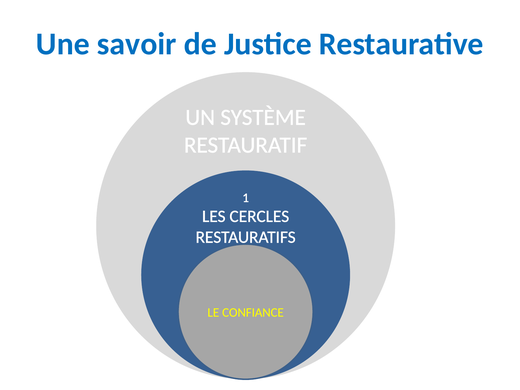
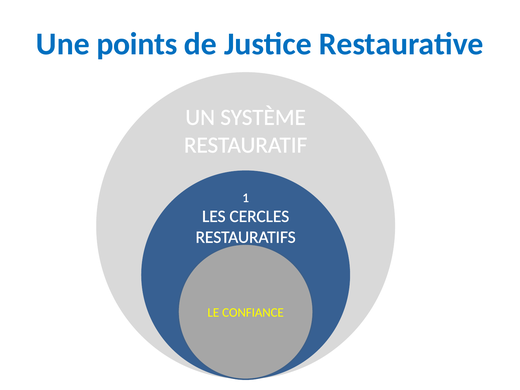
savoir: savoir -> points
